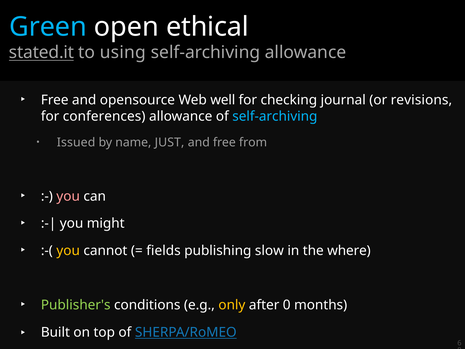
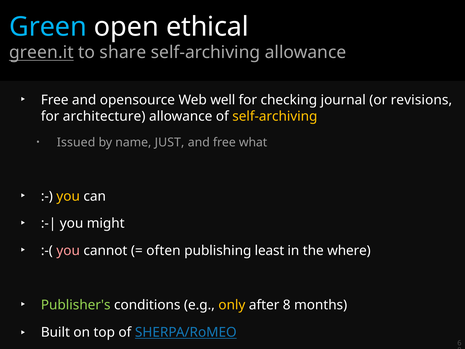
stated.it: stated.it -> green.it
using: using -> share
conferences: conferences -> architecture
self-archiving at (275, 116) colour: light blue -> yellow
from: from -> what
you at (68, 196) colour: pink -> yellow
you at (68, 250) colour: yellow -> pink
fields: fields -> often
slow: slow -> least
after 0: 0 -> 8
